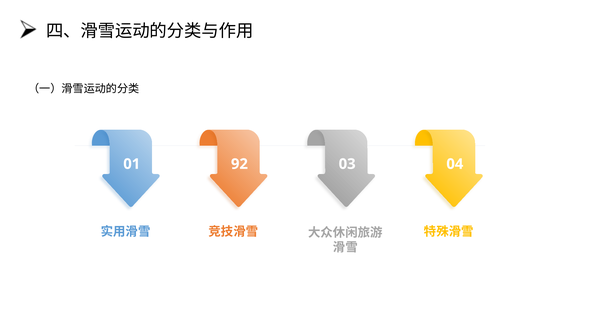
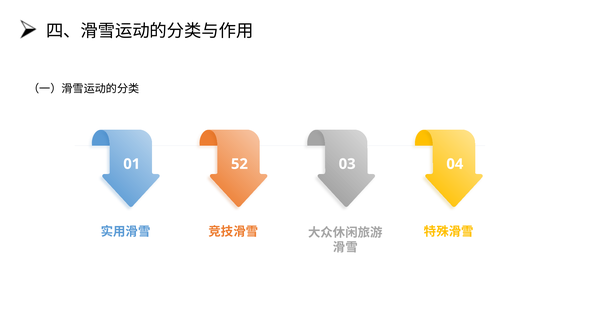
92: 92 -> 52
